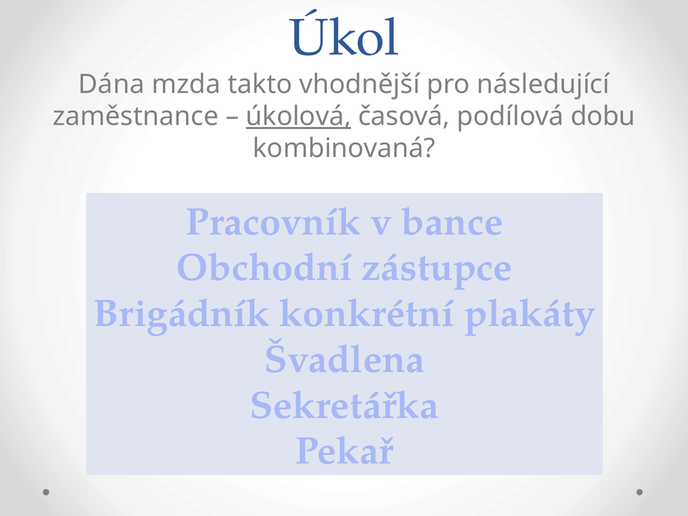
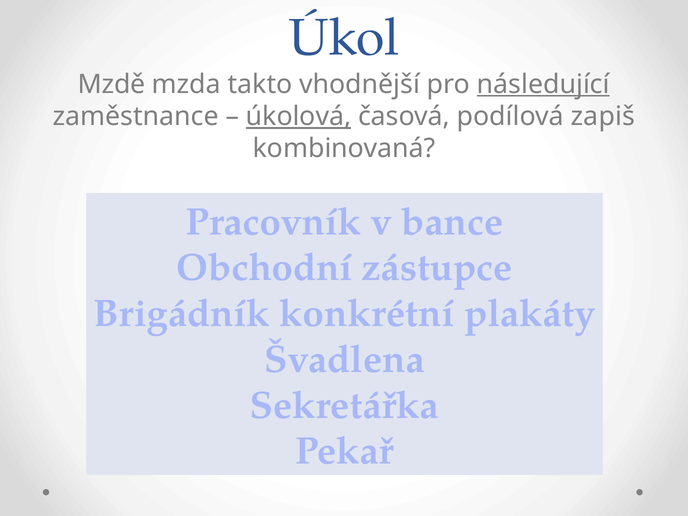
Dána: Dána -> Mzdě
následující underline: none -> present
dobu: dobu -> zapiš
